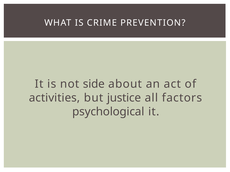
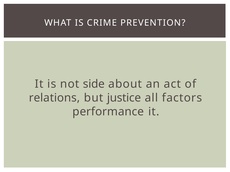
activities: activities -> relations
psychological: psychological -> performance
